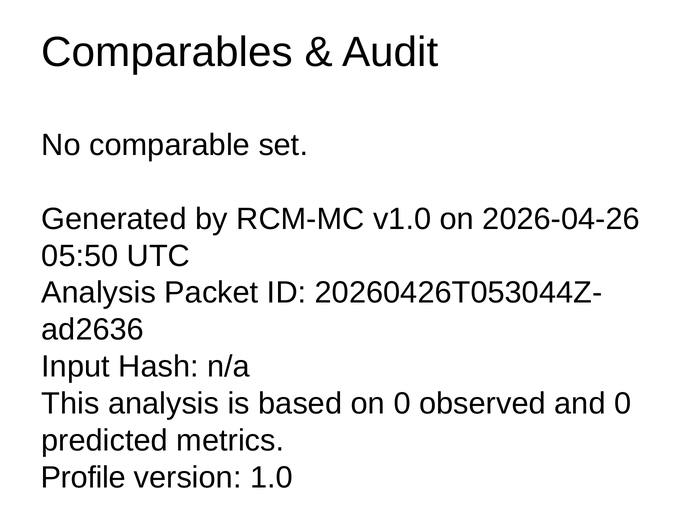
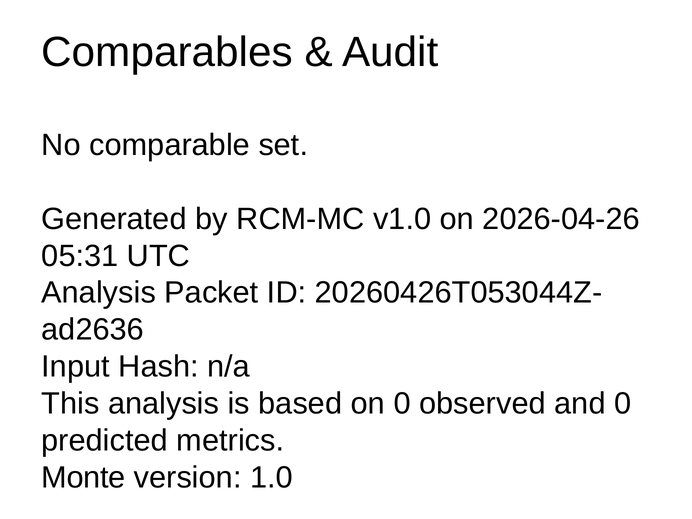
05:50: 05:50 -> 05:31
Profile: Profile -> Monte
